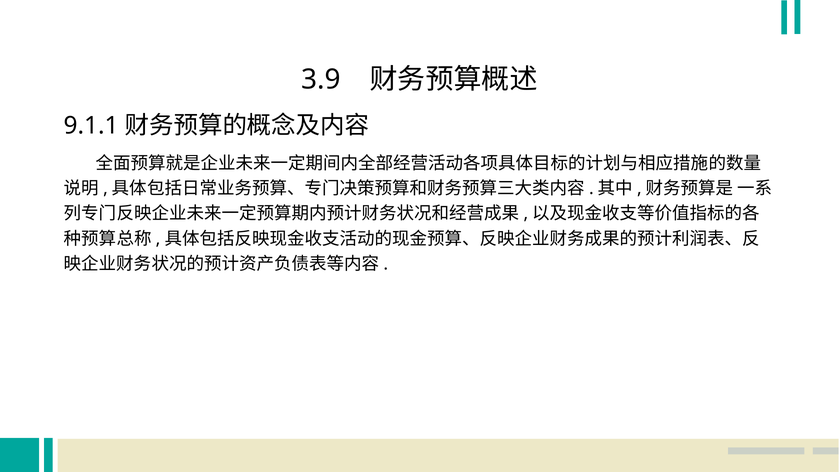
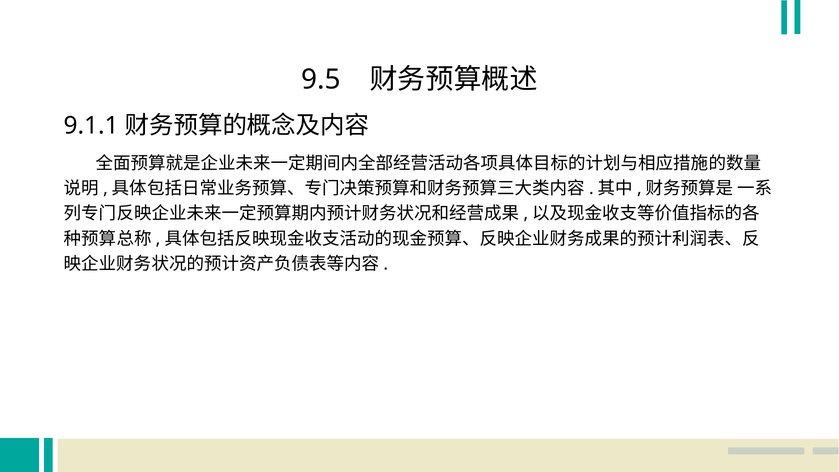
3.9: 3.9 -> 9.5
